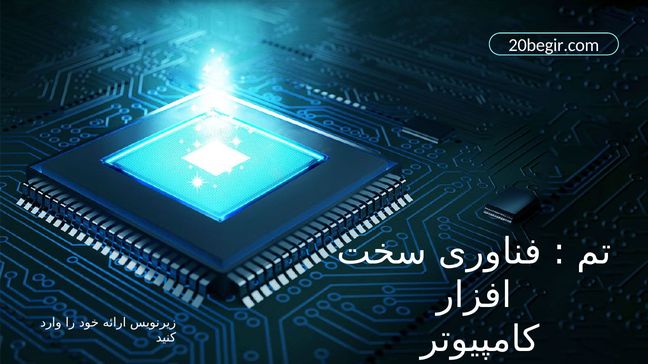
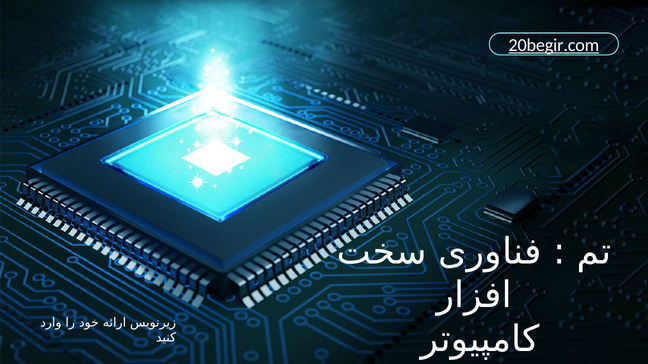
20begir.com underline: none -> present
